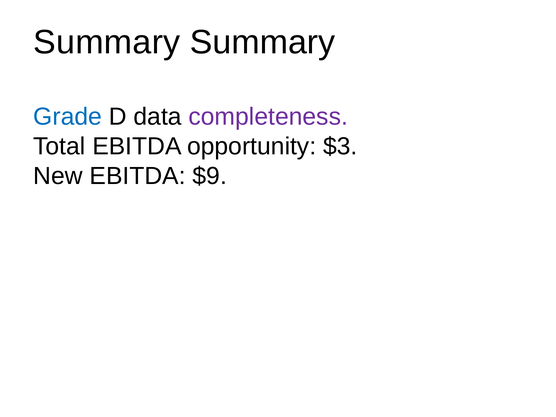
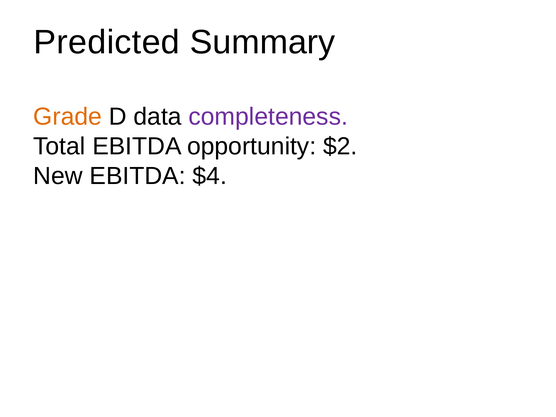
Summary at (107, 42): Summary -> Predicted
Grade colour: blue -> orange
$3: $3 -> $2
$9: $9 -> $4
